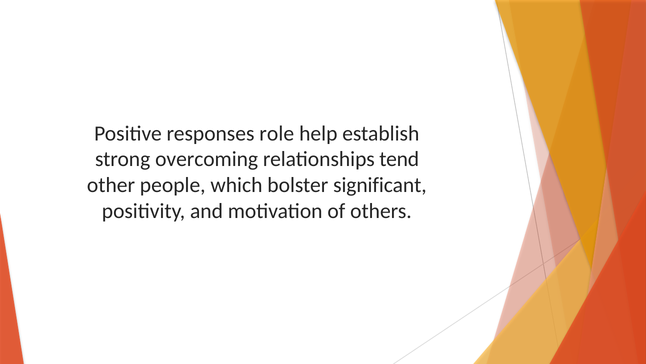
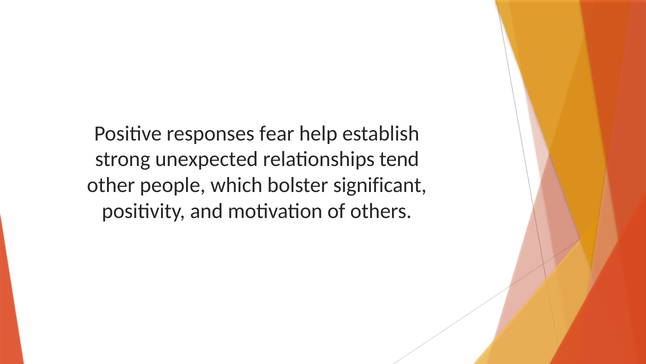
role: role -> fear
overcoming: overcoming -> unexpected
